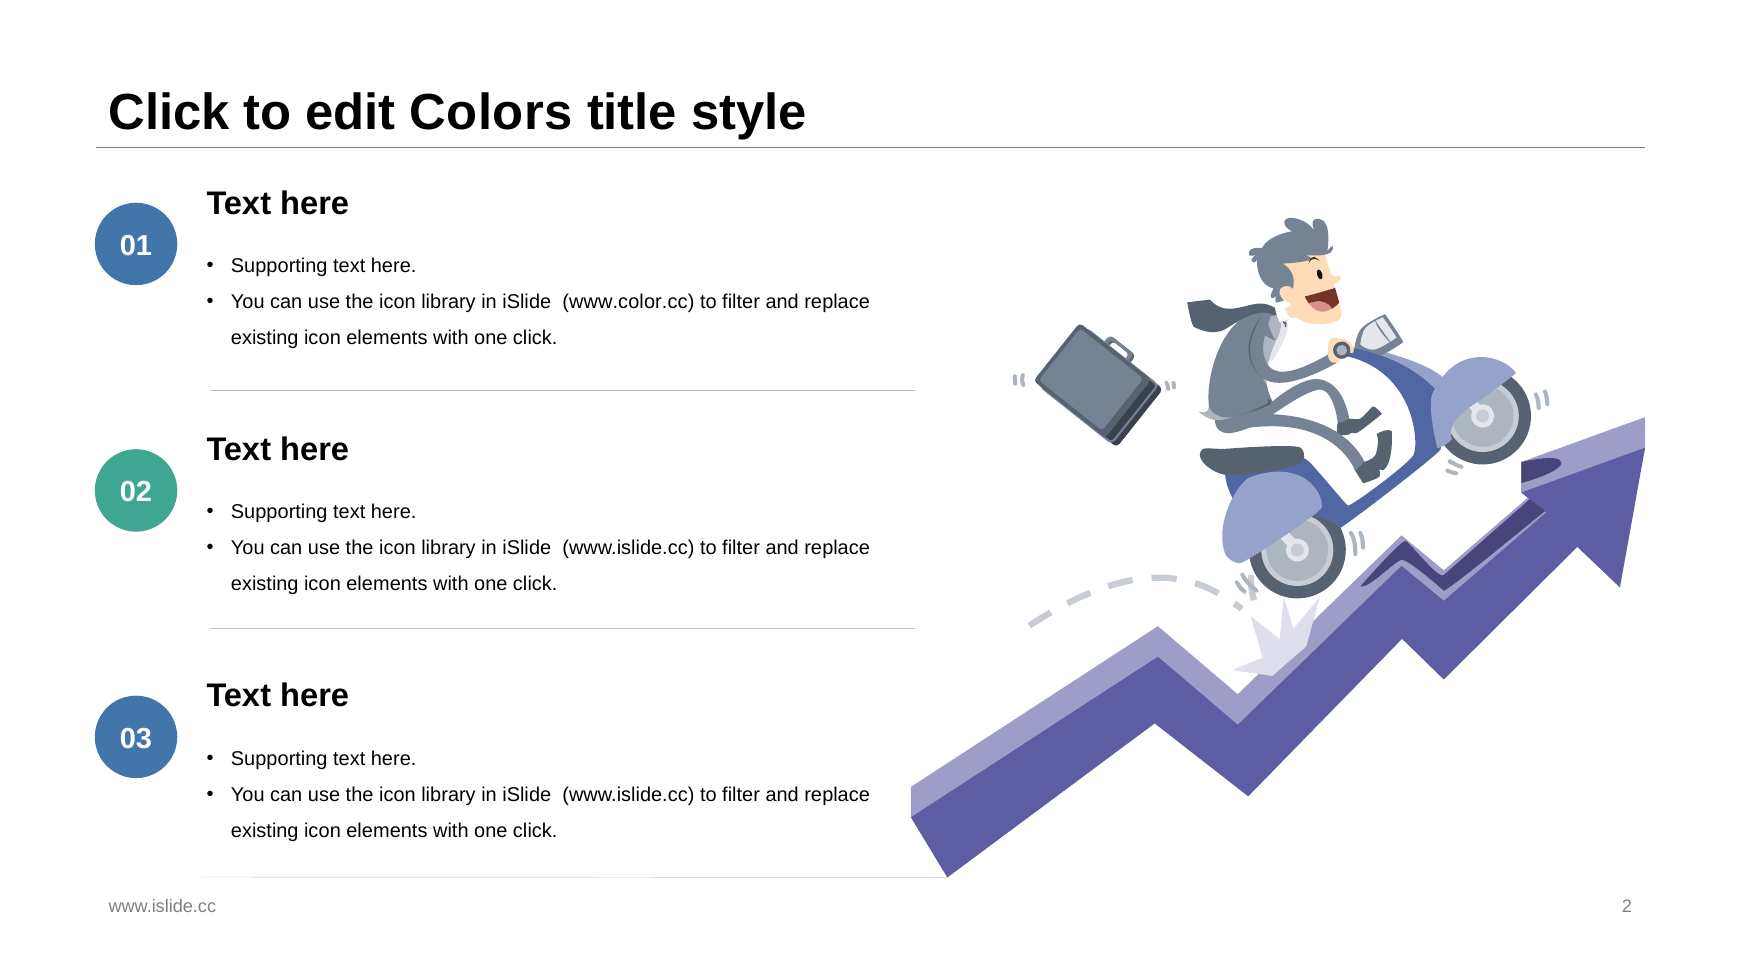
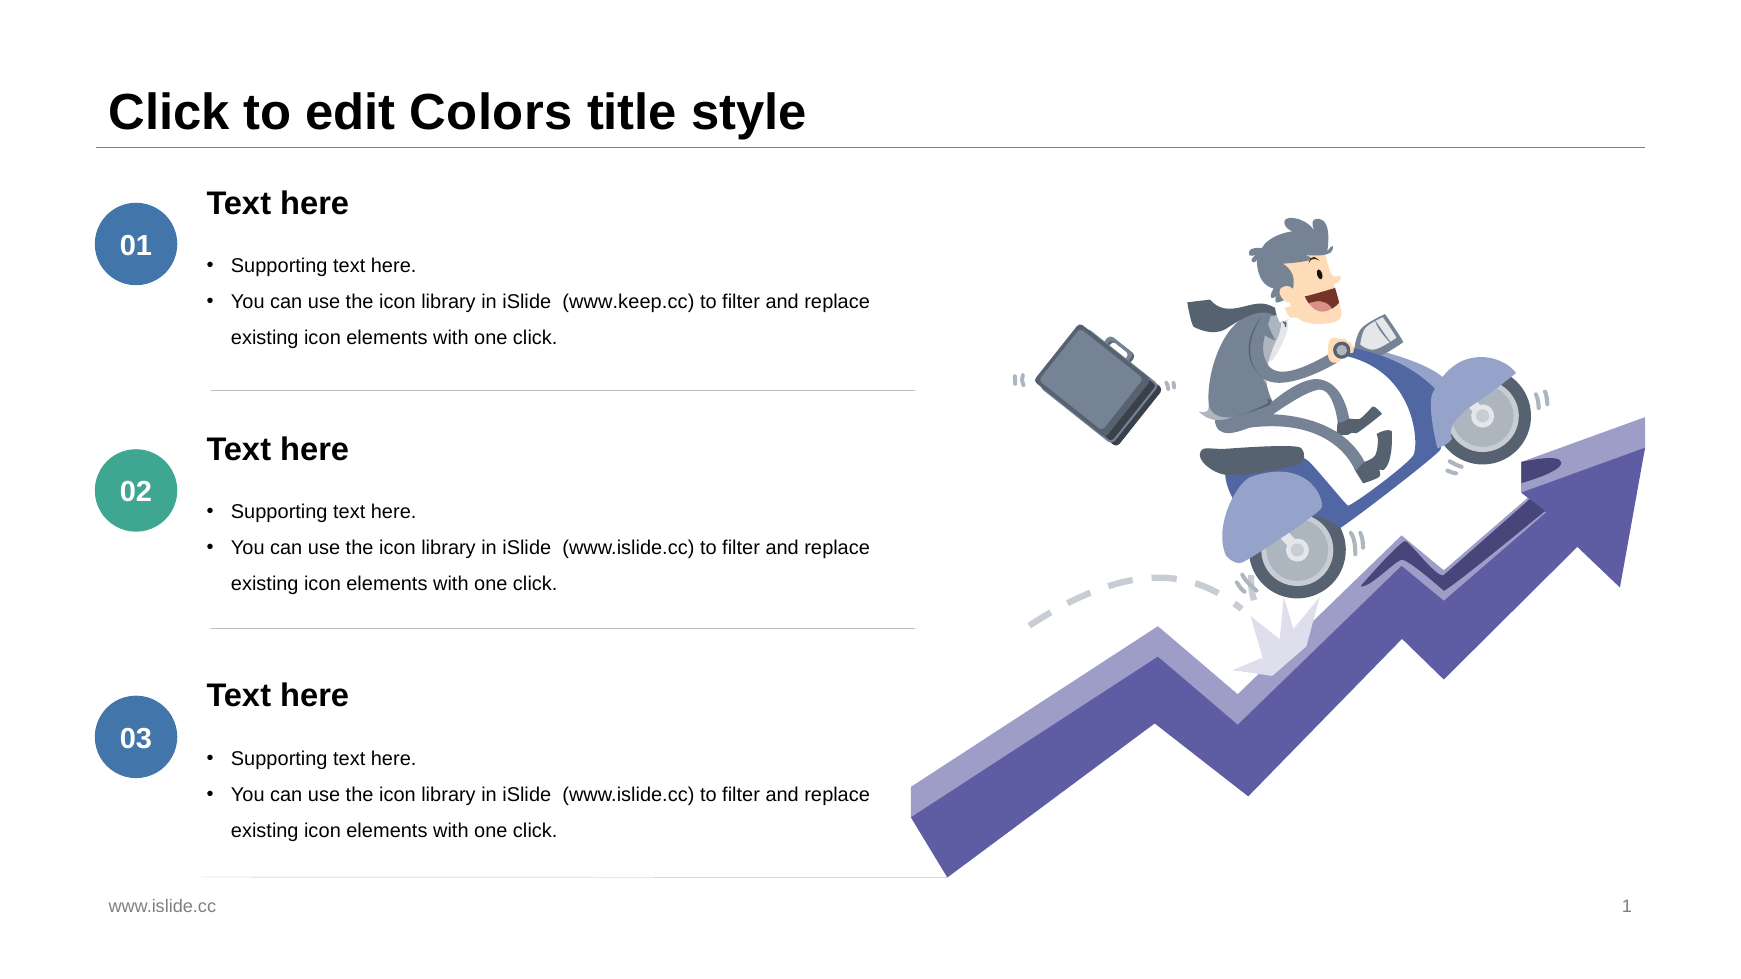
www.color.cc: www.color.cc -> www.keep.cc
2: 2 -> 1
